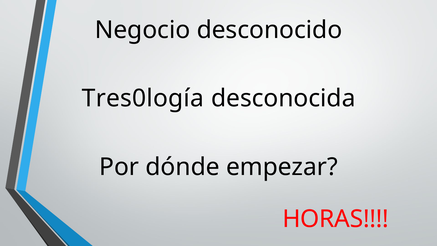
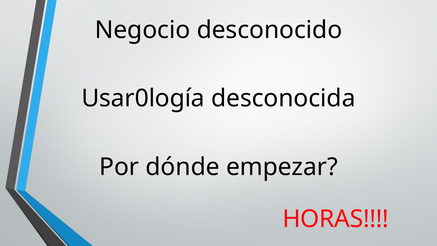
Tres0logía: Tres0logía -> Usar0logía
